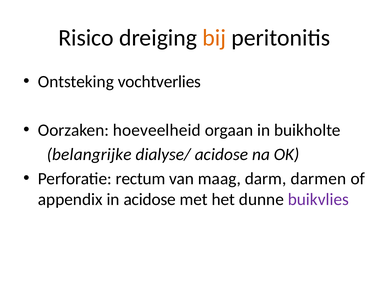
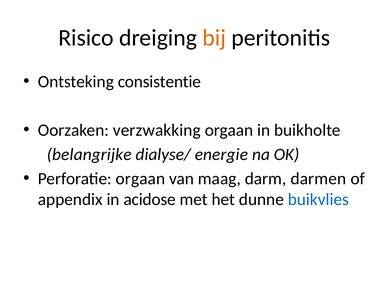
vochtverlies: vochtverlies -> consistentie
hoeveelheid: hoeveelheid -> verzwakking
dialyse/ acidose: acidose -> energie
Perforatie rectum: rectum -> orgaan
buikvlies colour: purple -> blue
